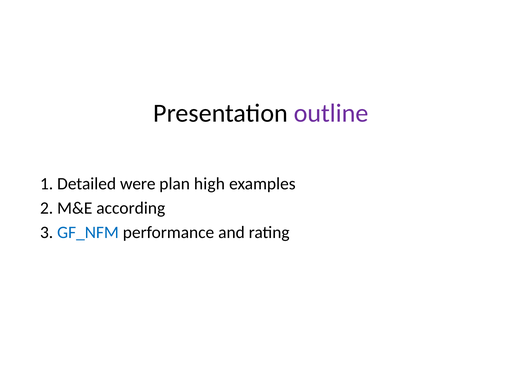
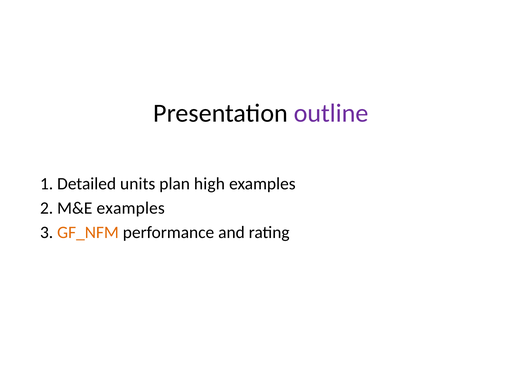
were: were -> units
M&E according: according -> examples
GF_NFM colour: blue -> orange
